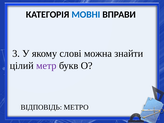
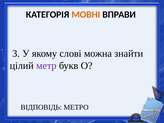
МОВНІ colour: blue -> orange
